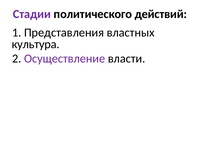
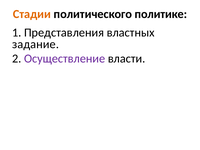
Стадии colour: purple -> orange
действий: действий -> политике
культура: культура -> задание
